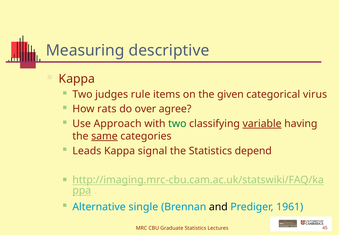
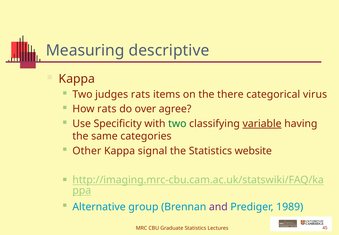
judges rule: rule -> rats
given: given -> there
Approach: Approach -> Specificity
same underline: present -> none
Leads: Leads -> Other
depend: depend -> website
single: single -> group
and colour: black -> purple
1961: 1961 -> 1989
